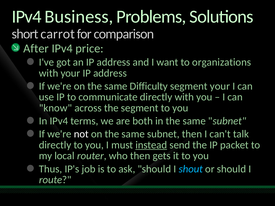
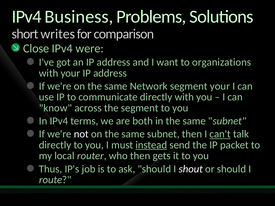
carrot: carrot -> writes
After: After -> Close
price: price -> were
Difficulty: Difficulty -> Network
can't underline: none -> present
shout colour: light blue -> white
